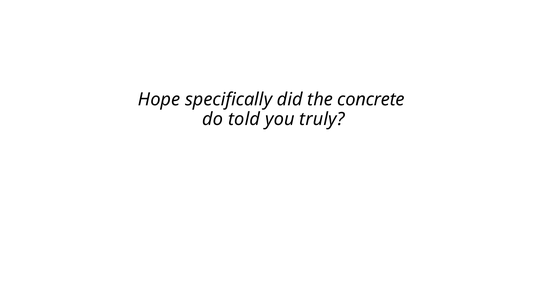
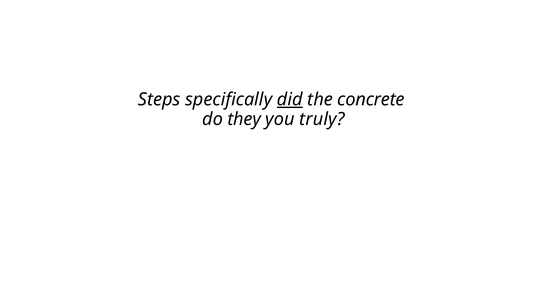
Hope: Hope -> Steps
did underline: none -> present
told: told -> they
